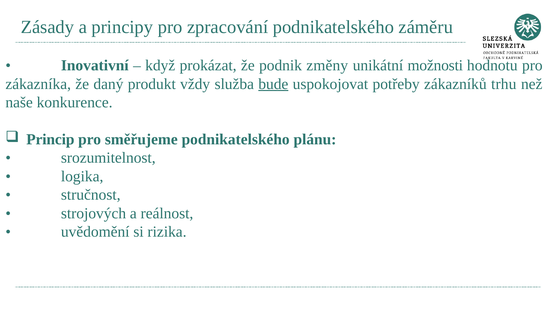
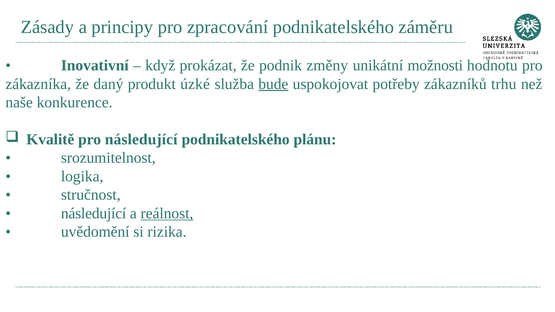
vždy: vždy -> úzké
Princip: Princip -> Kvalitě
pro směřujeme: směřujeme -> následující
strojových at (94, 214): strojových -> následující
reálnost underline: none -> present
